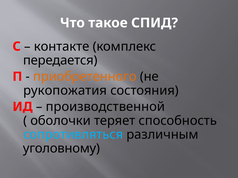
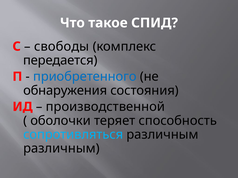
контакте: контакте -> свободы
приобретенного colour: orange -> blue
рукопожатия: рукопожатия -> обнаружения
уголовному at (61, 149): уголовному -> различным
